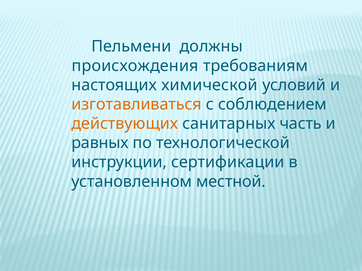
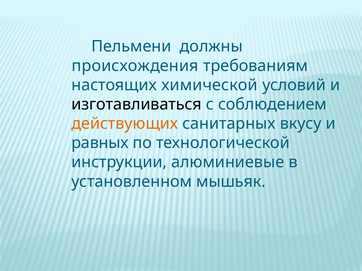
изготавливаться colour: orange -> black
часть: часть -> вкусу
сертификации: сертификации -> алюминиевые
местной: местной -> мышьяк
